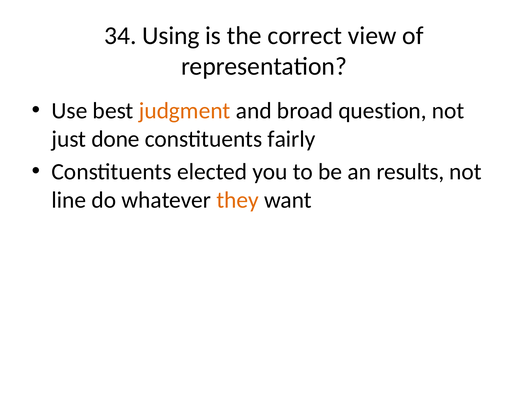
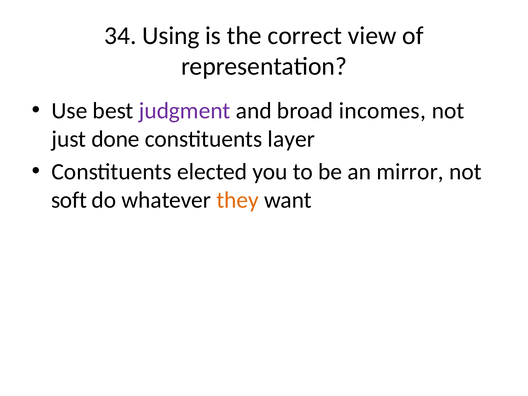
judgment colour: orange -> purple
question: question -> incomes
fairly: fairly -> layer
results: results -> mirror
line: line -> soft
